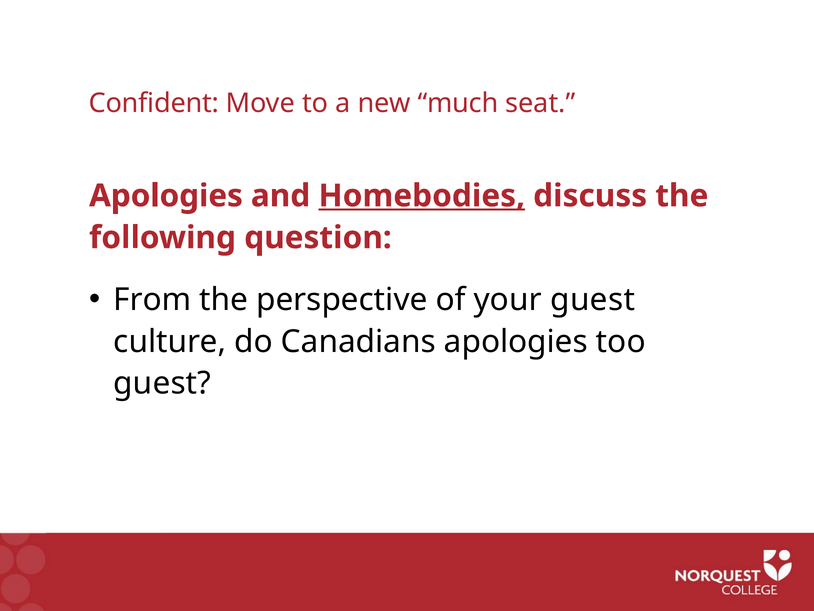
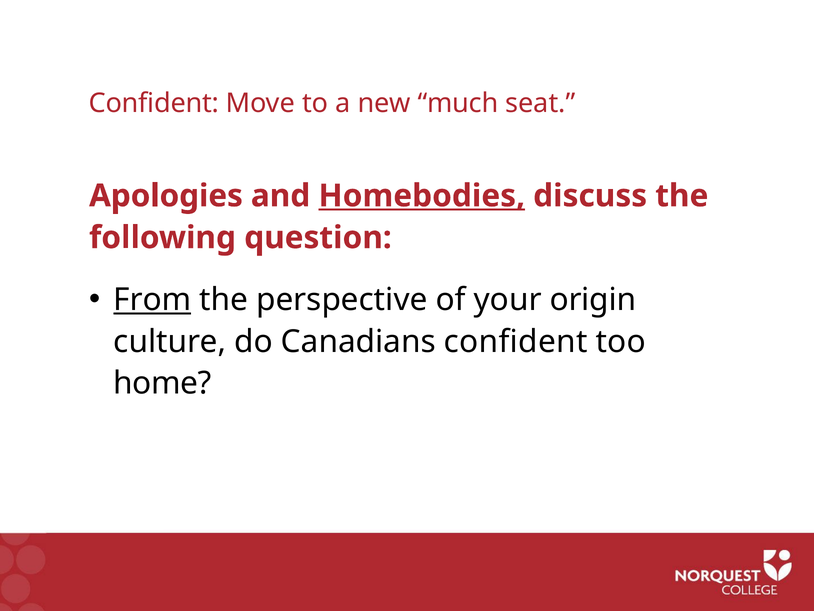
From underline: none -> present
your guest: guest -> origin
Canadians apologies: apologies -> confident
guest at (162, 383): guest -> home
